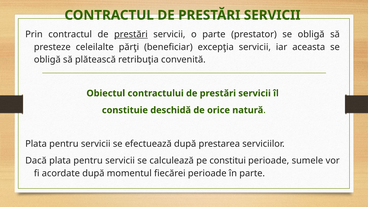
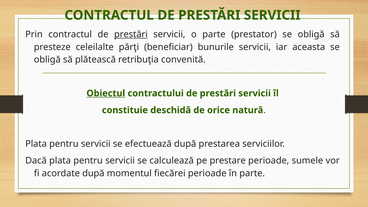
excepţia: excepţia -> bunurile
Obiectul underline: none -> present
constitui: constitui -> prestare
